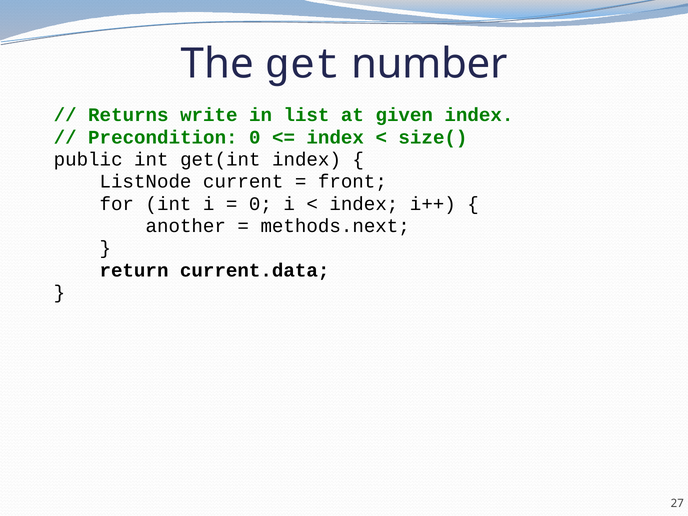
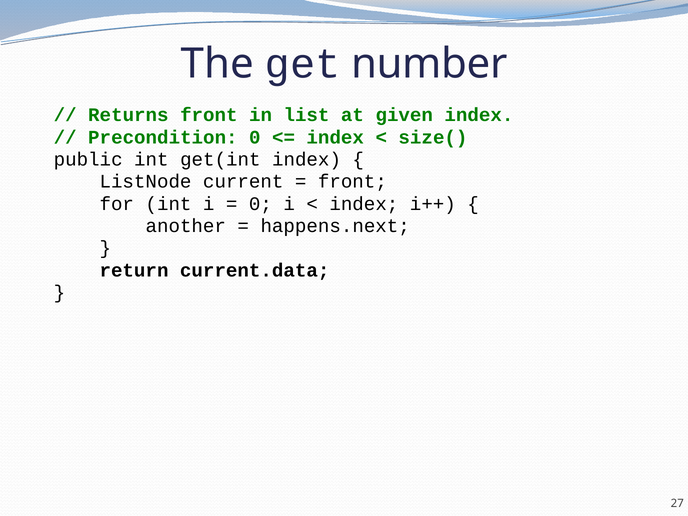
Returns write: write -> front
methods.next: methods.next -> happens.next
